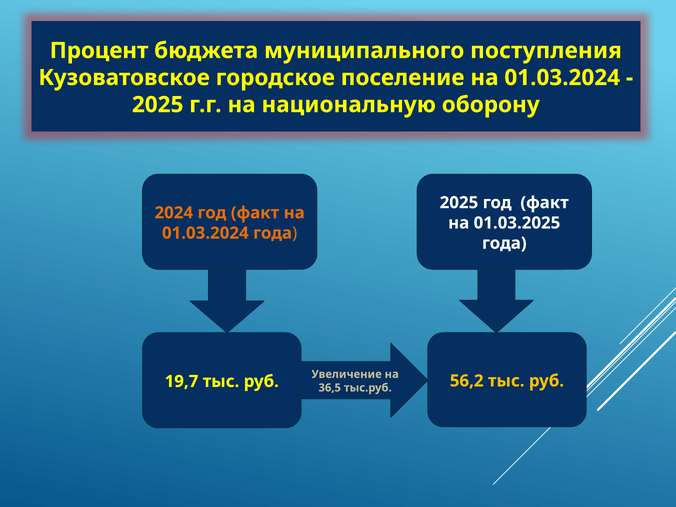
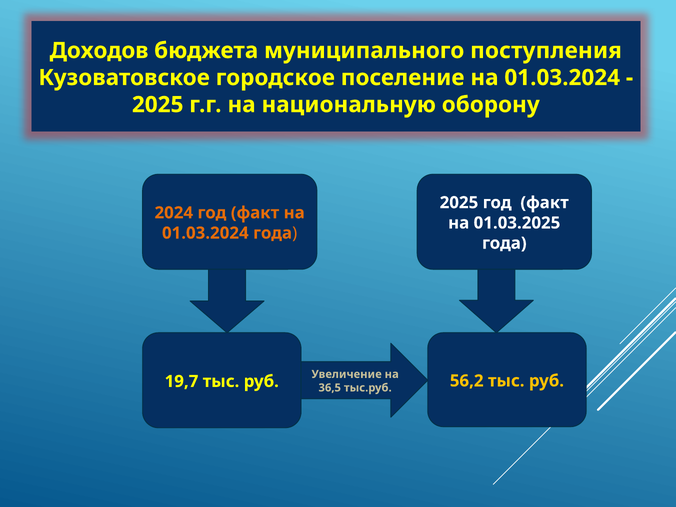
Процент: Процент -> Доходов
